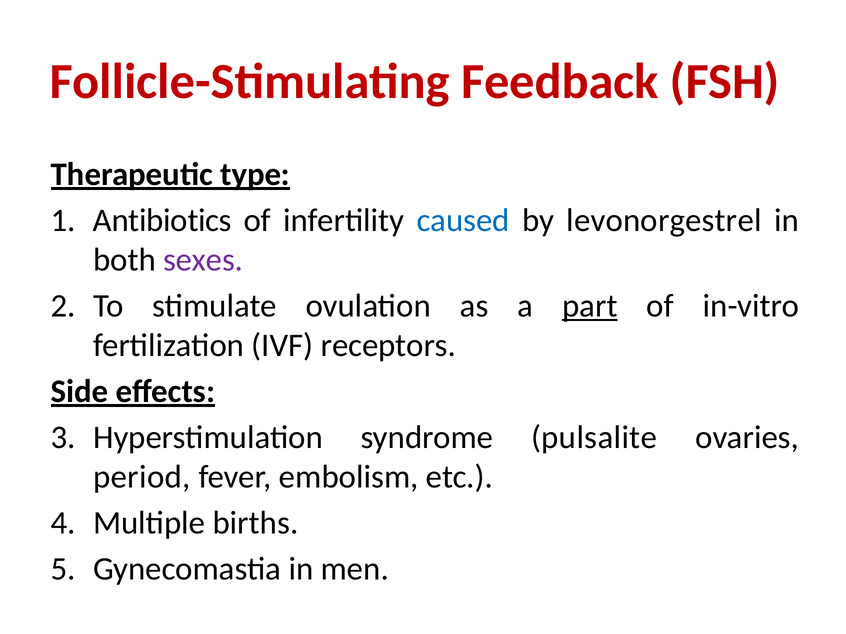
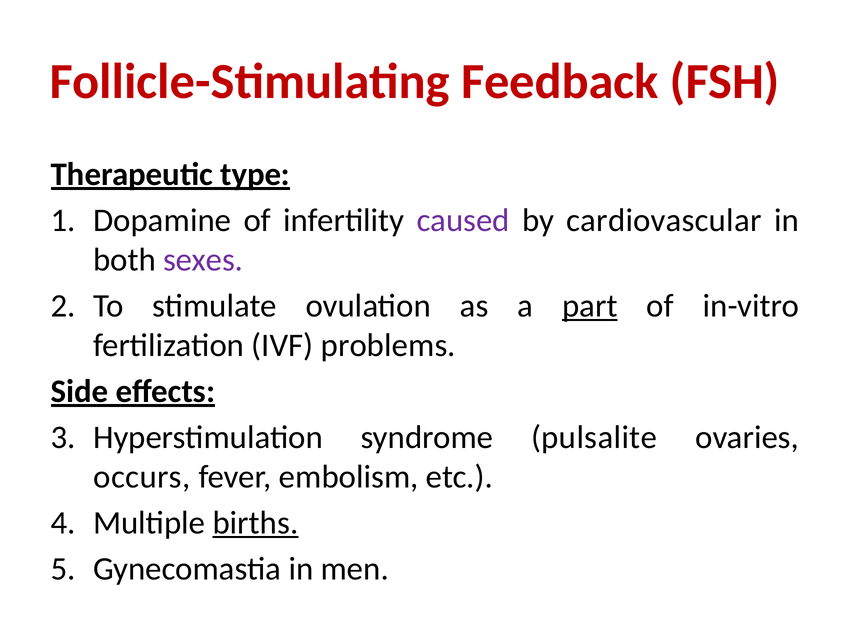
Antibiotics: Antibiotics -> Dopamine
caused colour: blue -> purple
levonorgestrel: levonorgestrel -> cardiovascular
receptors: receptors -> problems
period: period -> occurs
births underline: none -> present
